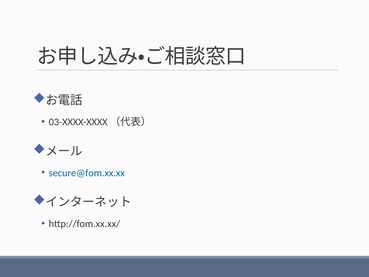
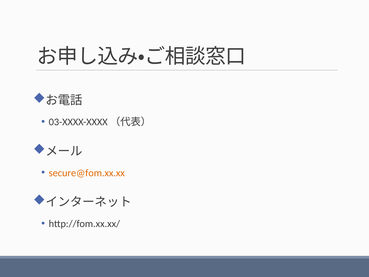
secure@fom.xx.xx colour: blue -> orange
